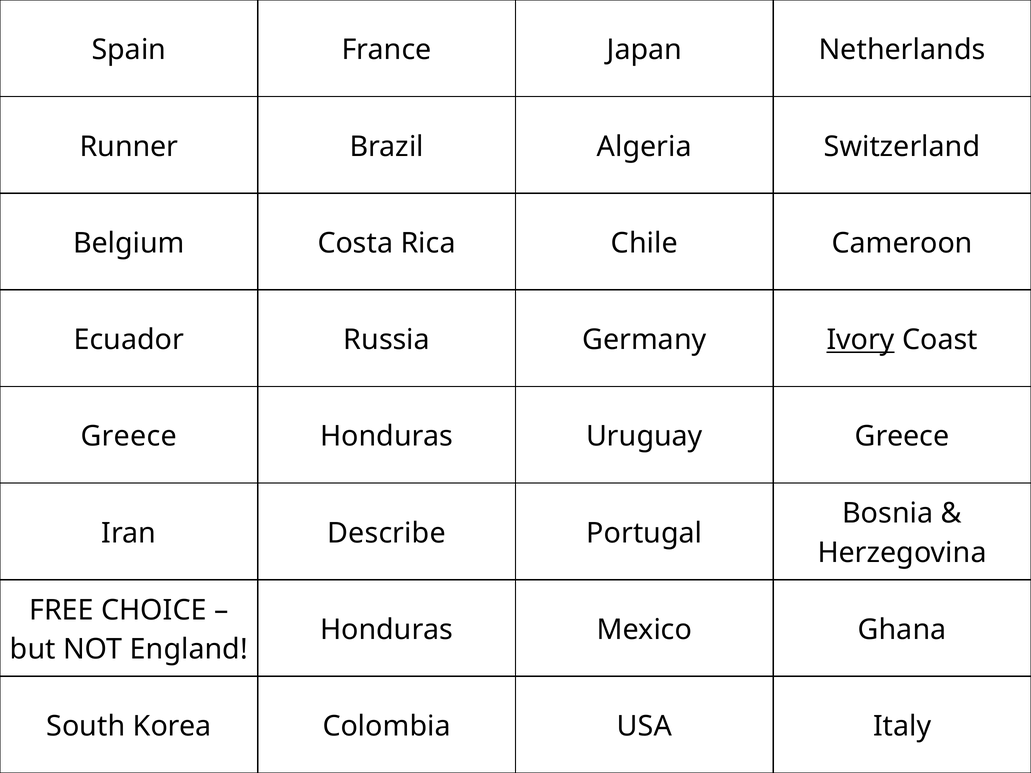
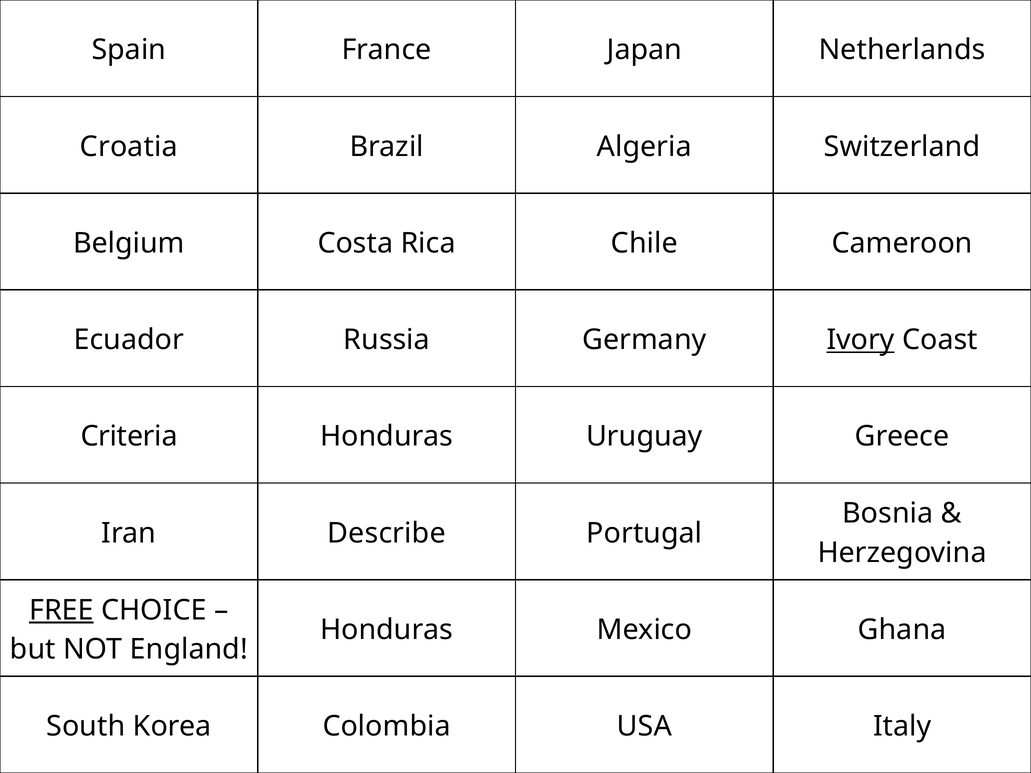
Runner: Runner -> Croatia
Greece at (129, 437): Greece -> Criteria
FREE underline: none -> present
